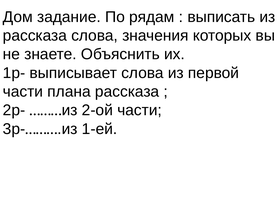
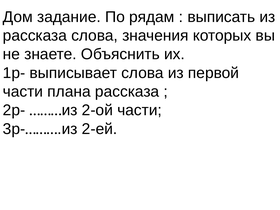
1-ей: 1-ей -> 2-ей
